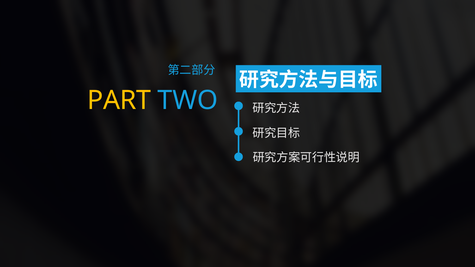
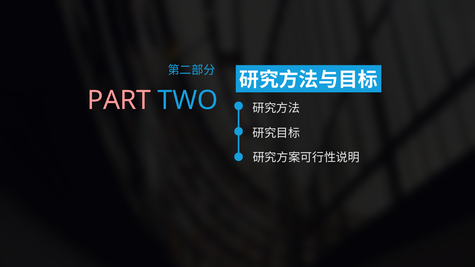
PART colour: yellow -> pink
